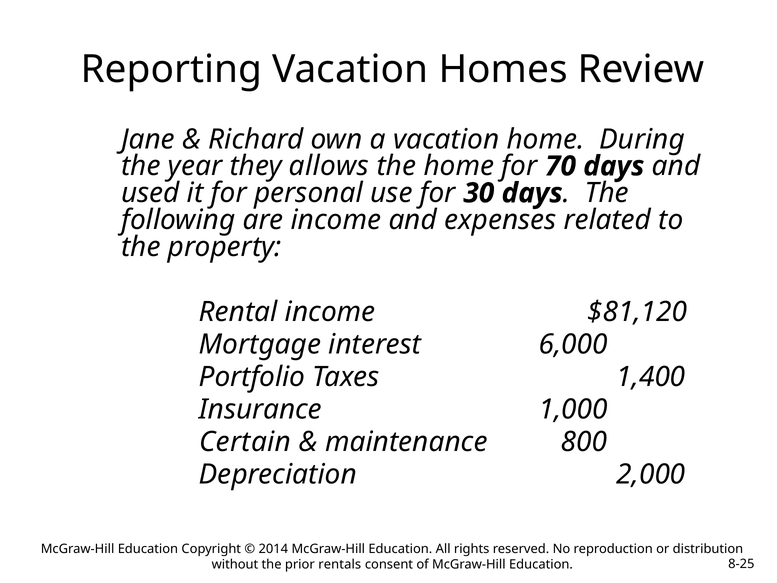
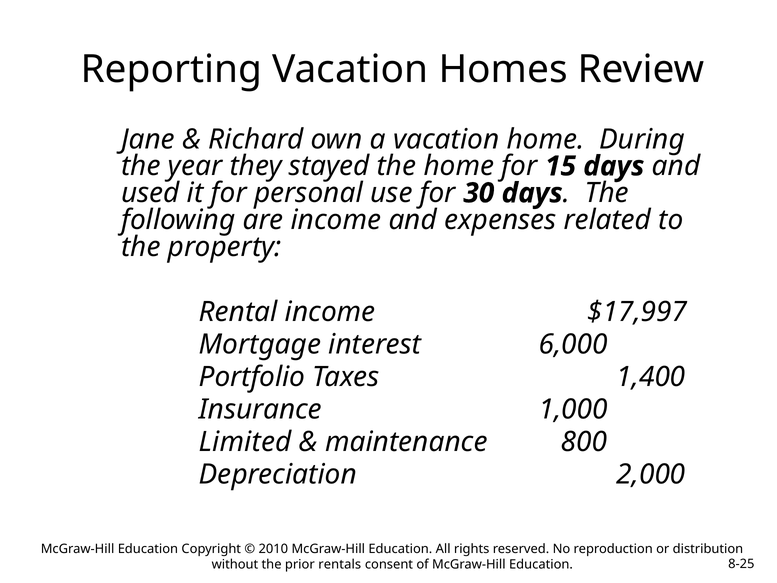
allows: allows -> stayed
70: 70 -> 15
$81,120: $81,120 -> $17,997
Certain: Certain -> Limited
2014: 2014 -> 2010
